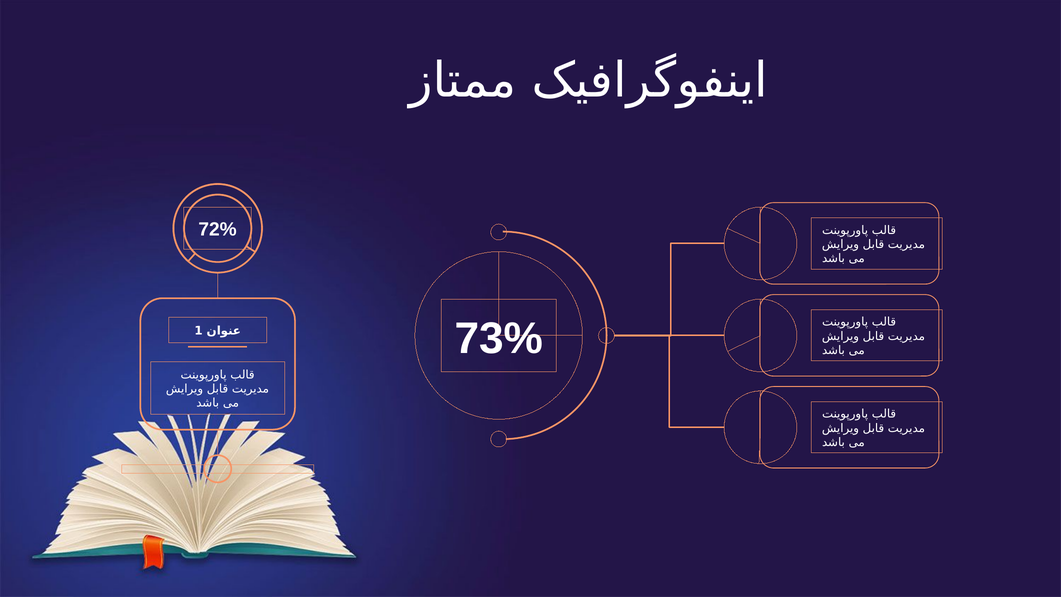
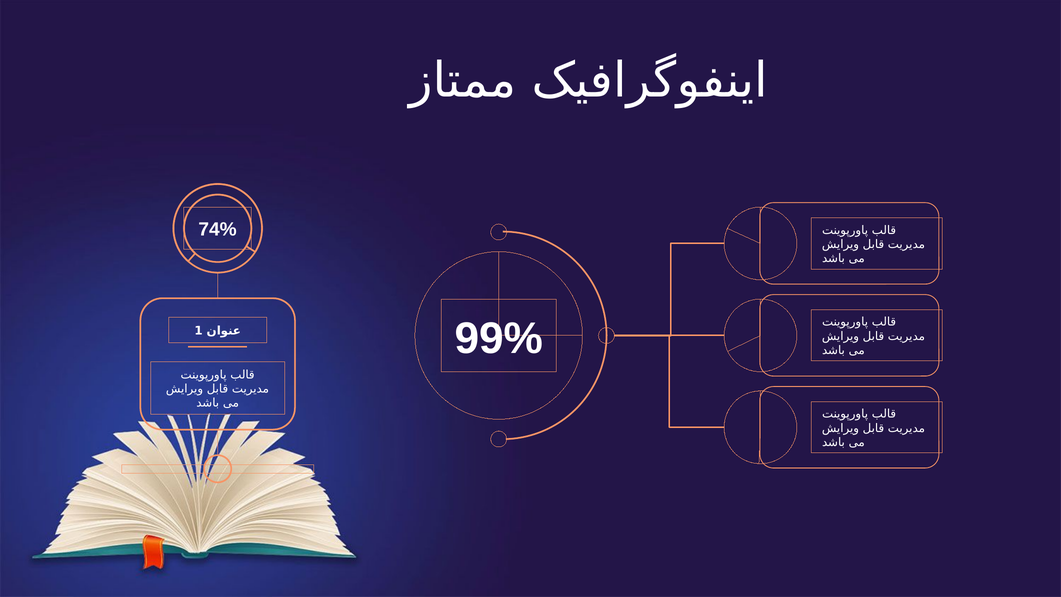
72%: 72% -> 74%
73%: 73% -> 99%
